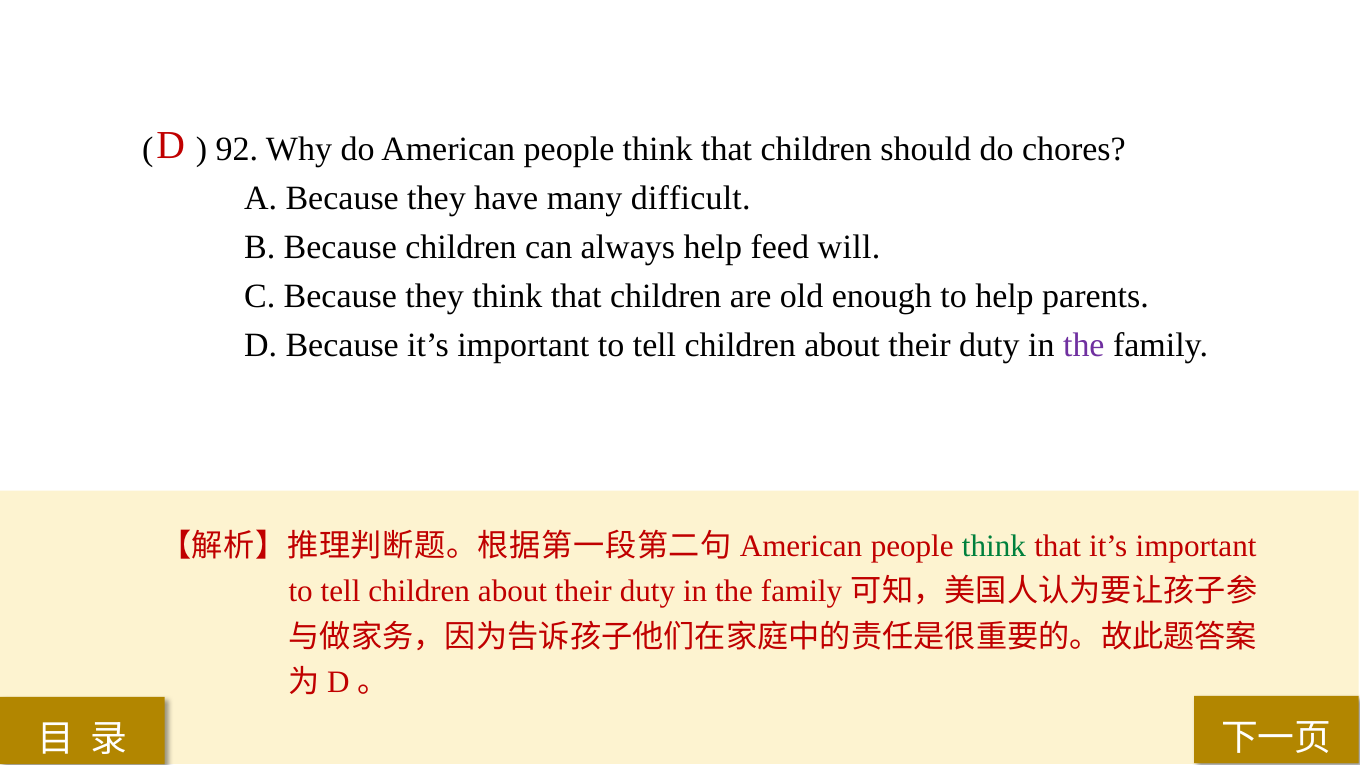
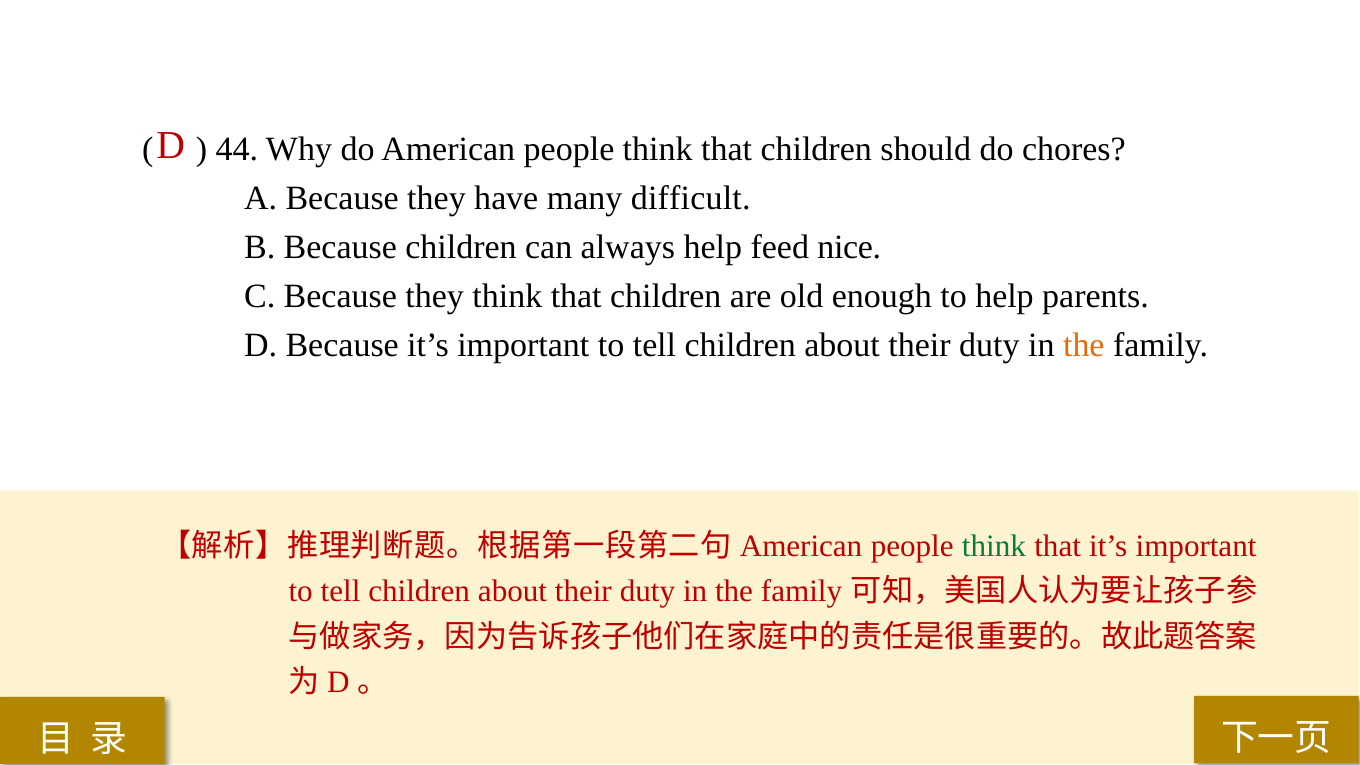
92: 92 -> 44
will: will -> nice
the at (1084, 345) colour: purple -> orange
